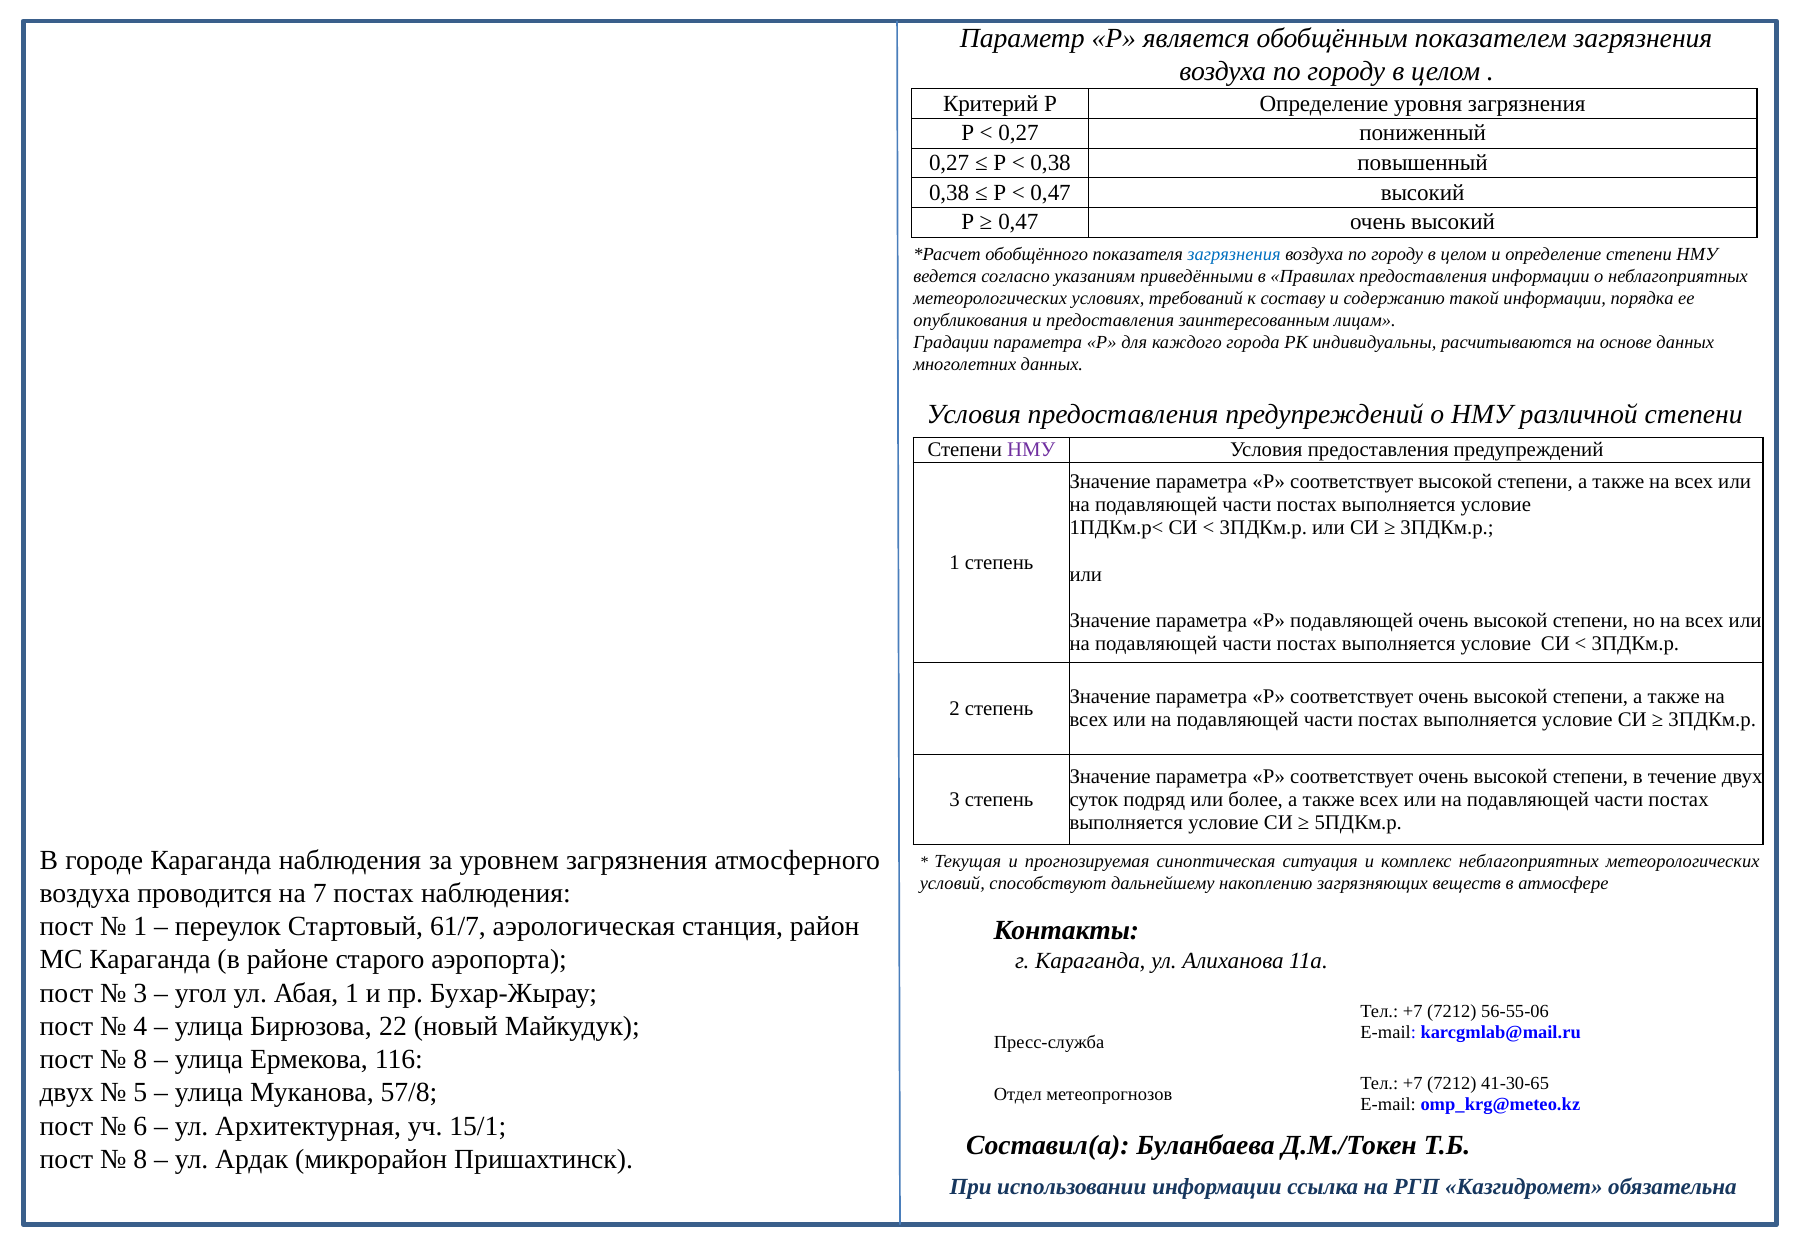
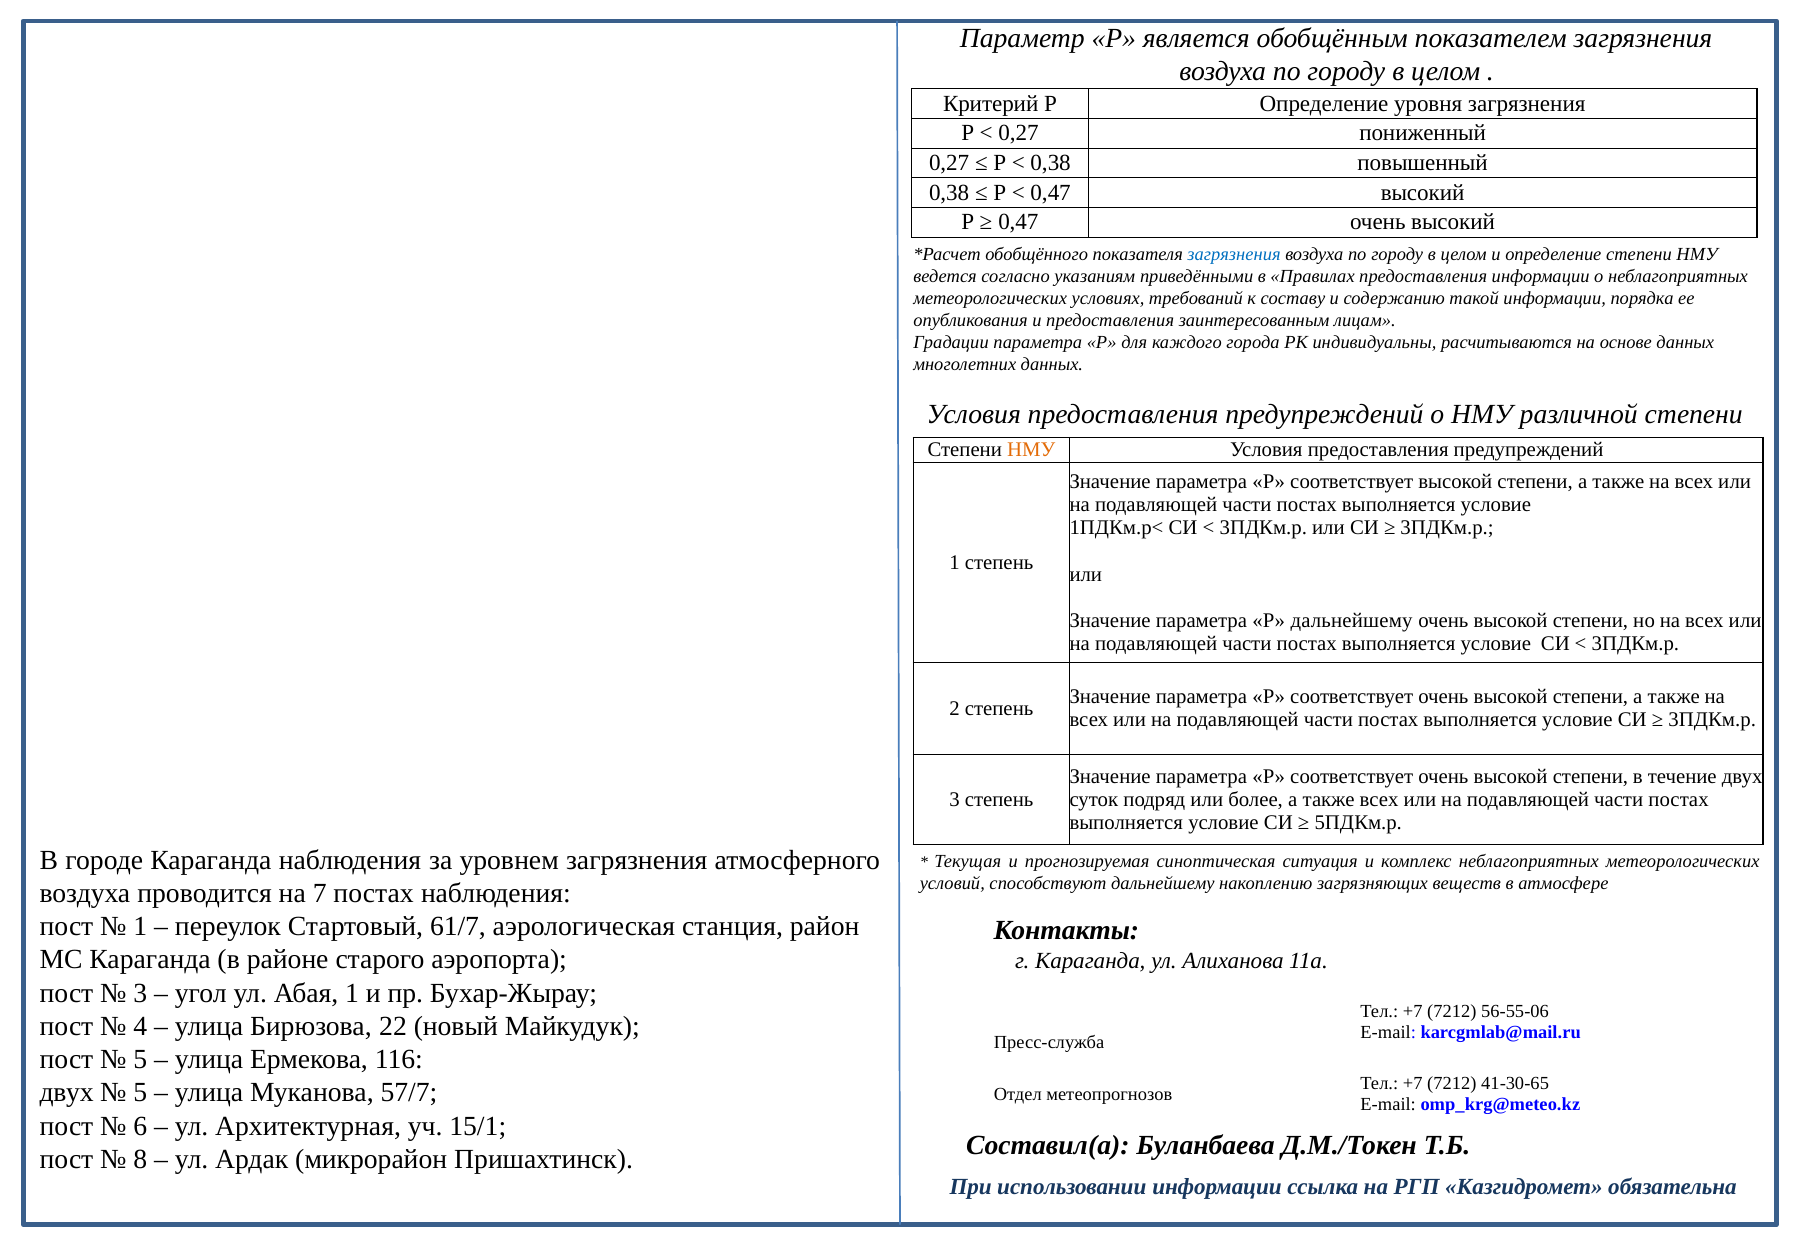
НМУ at (1031, 450) colour: purple -> orange
Р подавляющей: подавляющей -> дальнейшему
8 at (140, 1060): 8 -> 5
57/8: 57/8 -> 57/7
